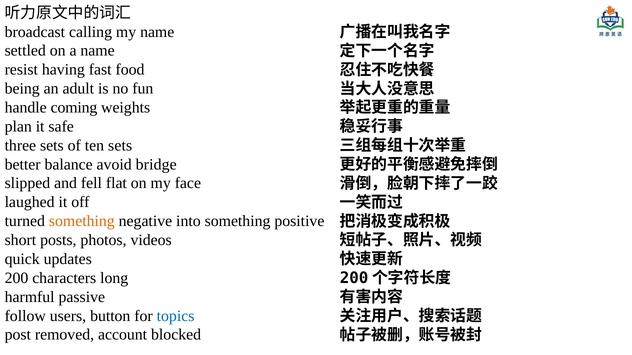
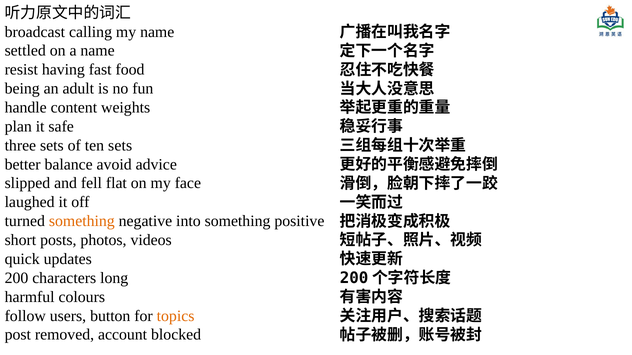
coming: coming -> content
bridge: bridge -> advice
passive: passive -> colours
topics colour: blue -> orange
